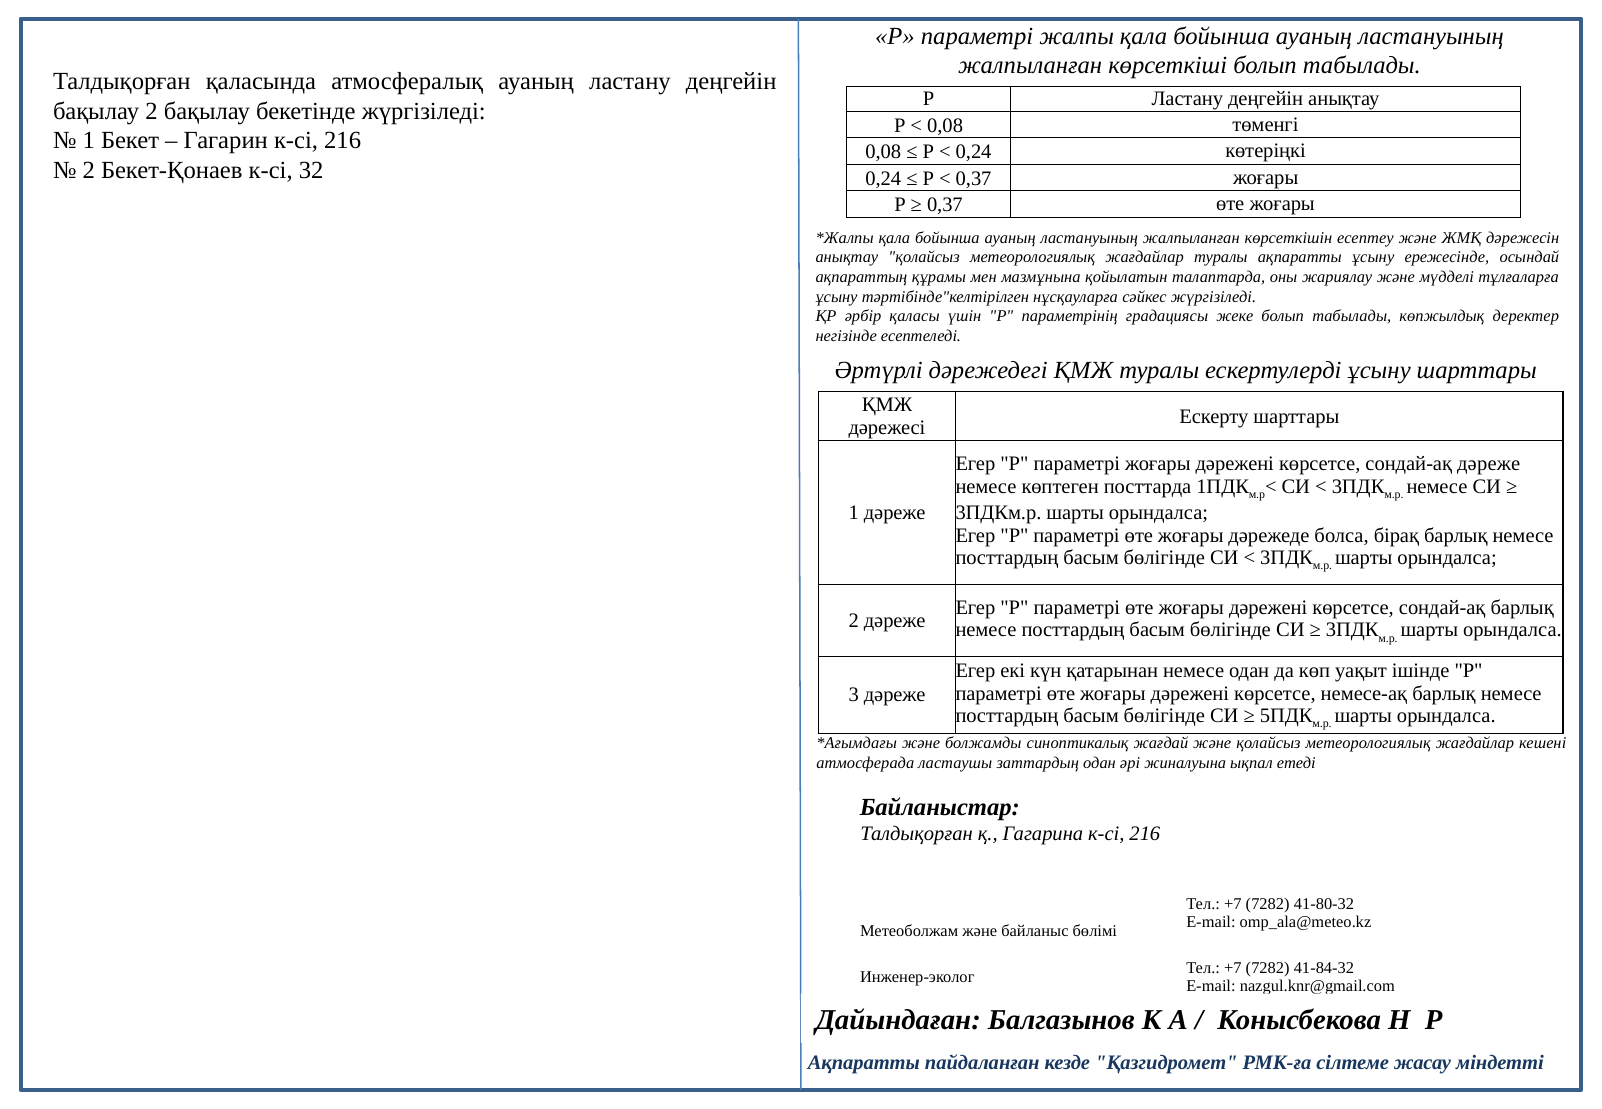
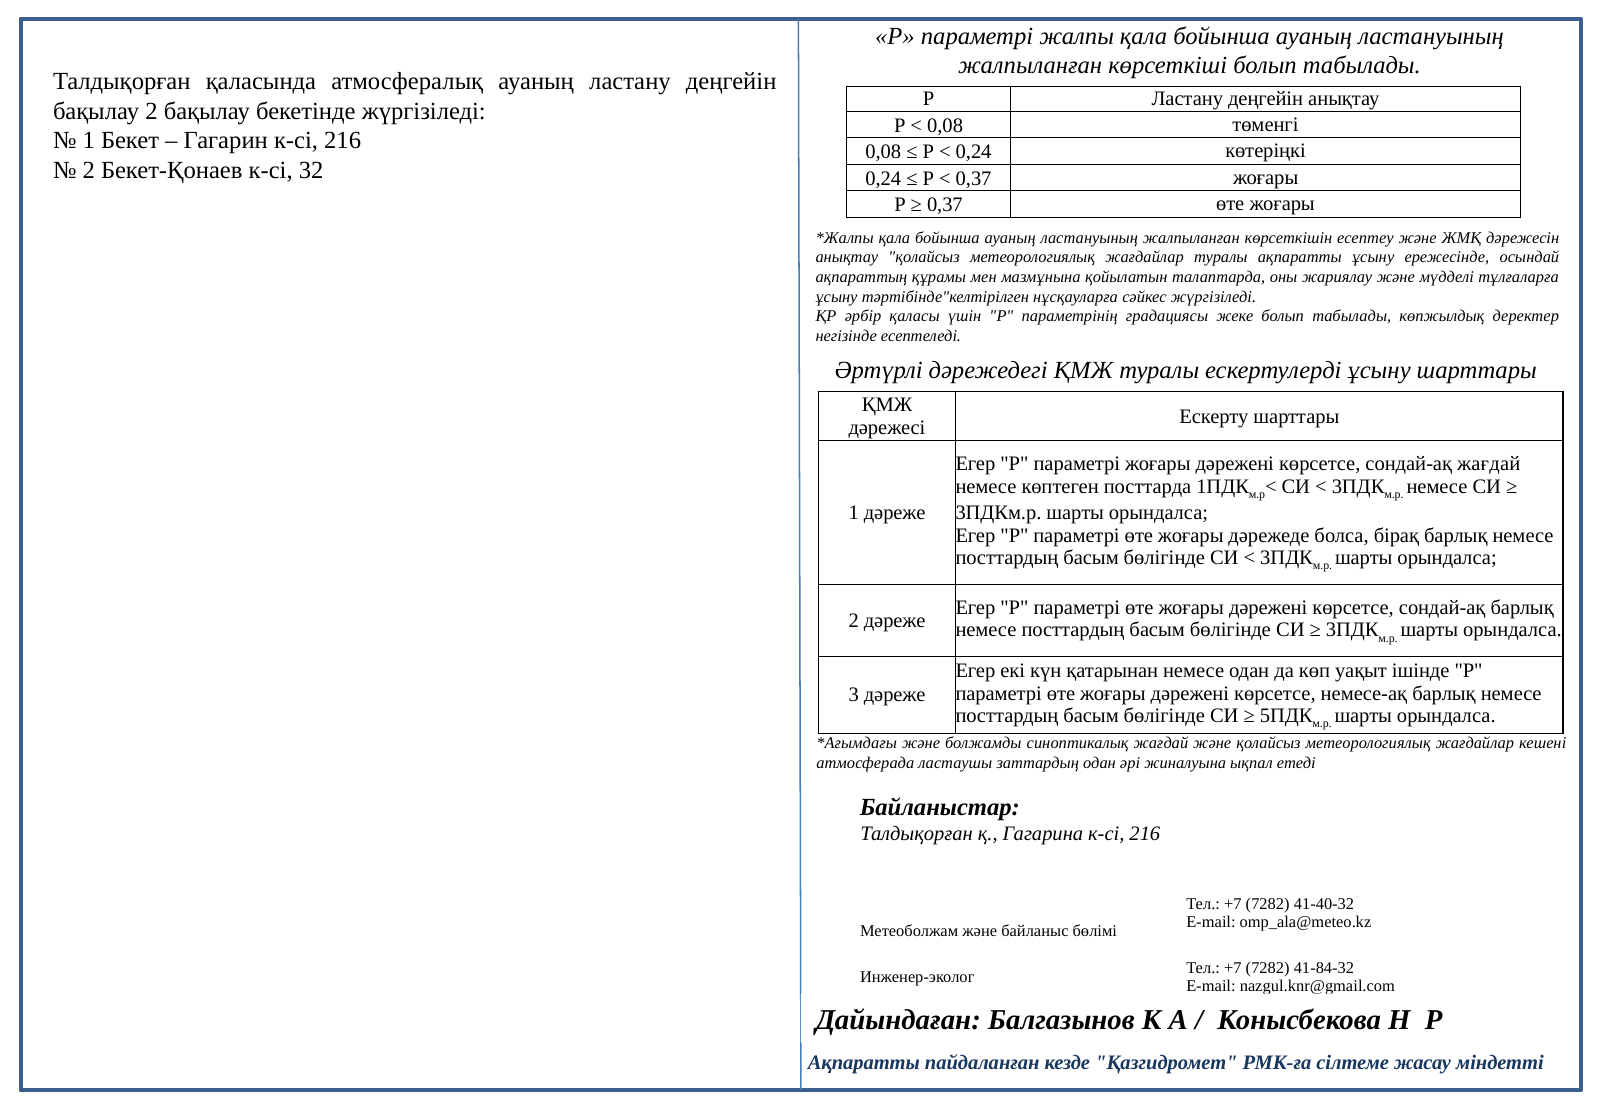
сондай-ақ дәреже: дәреже -> жағдай
41-80-32: 41-80-32 -> 41-40-32
